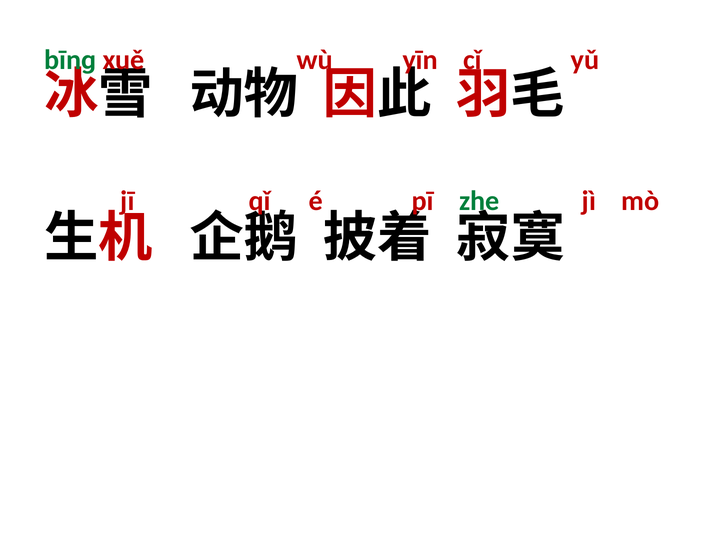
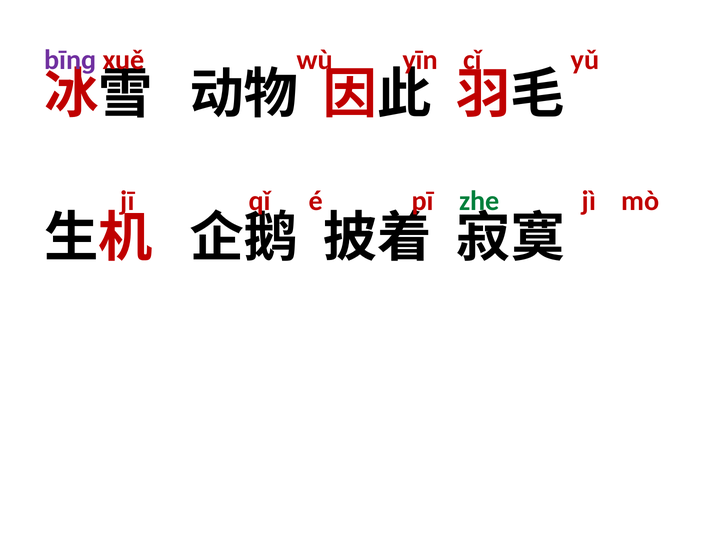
bīnɡ colour: green -> purple
